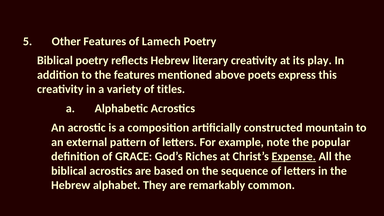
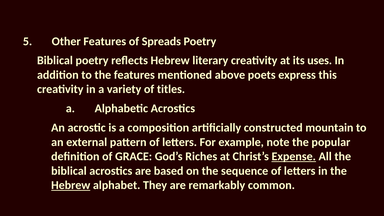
Lamech: Lamech -> Spreads
play: play -> uses
Hebrew at (71, 185) underline: none -> present
